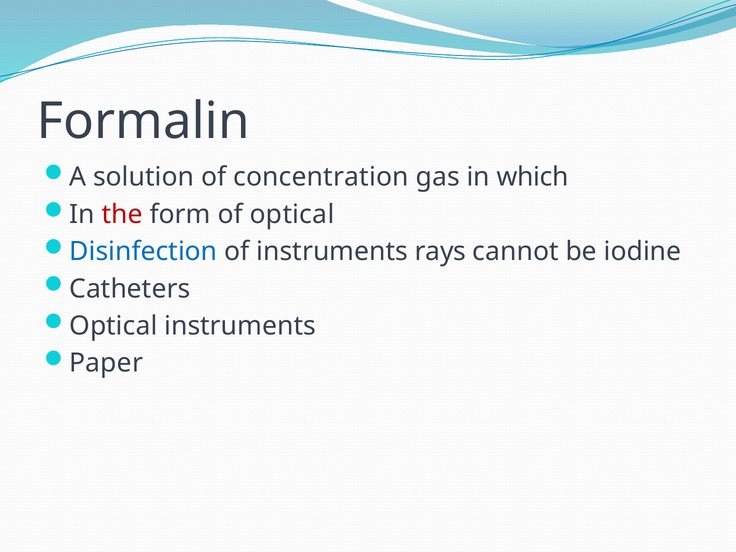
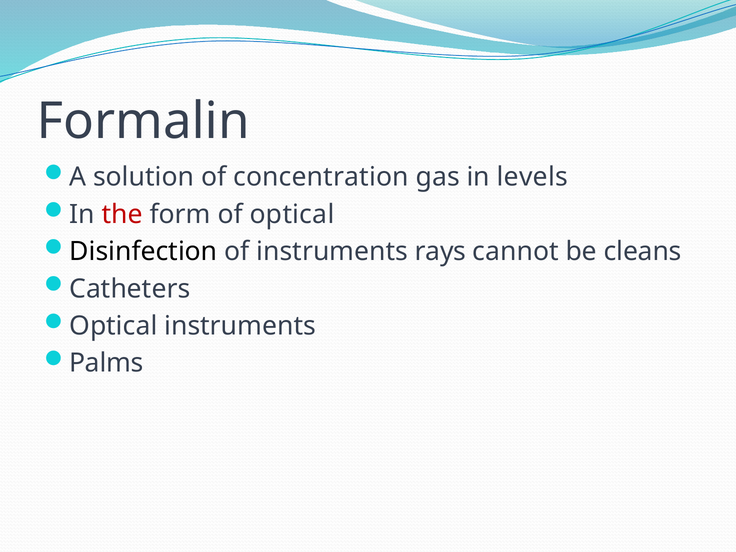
which: which -> levels
Disinfection colour: blue -> black
iodine: iodine -> cleans
Paper: Paper -> Palms
